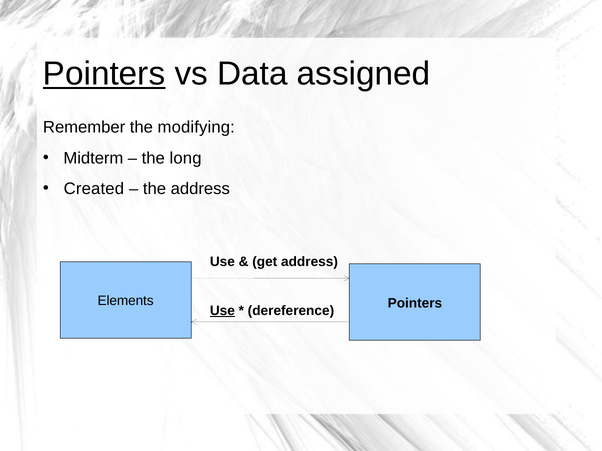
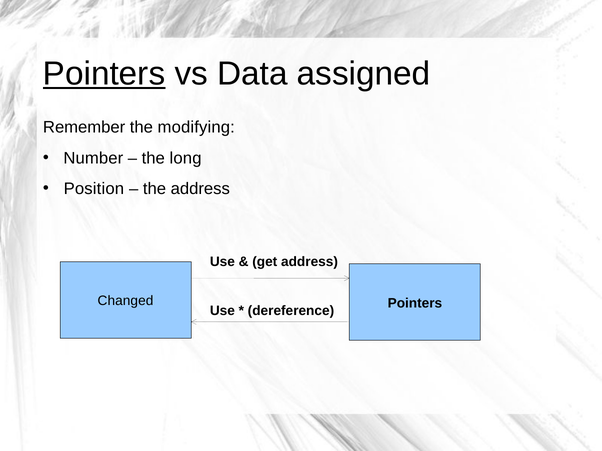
Midterm: Midterm -> Number
Created: Created -> Position
Elements: Elements -> Changed
Use at (222, 311) underline: present -> none
